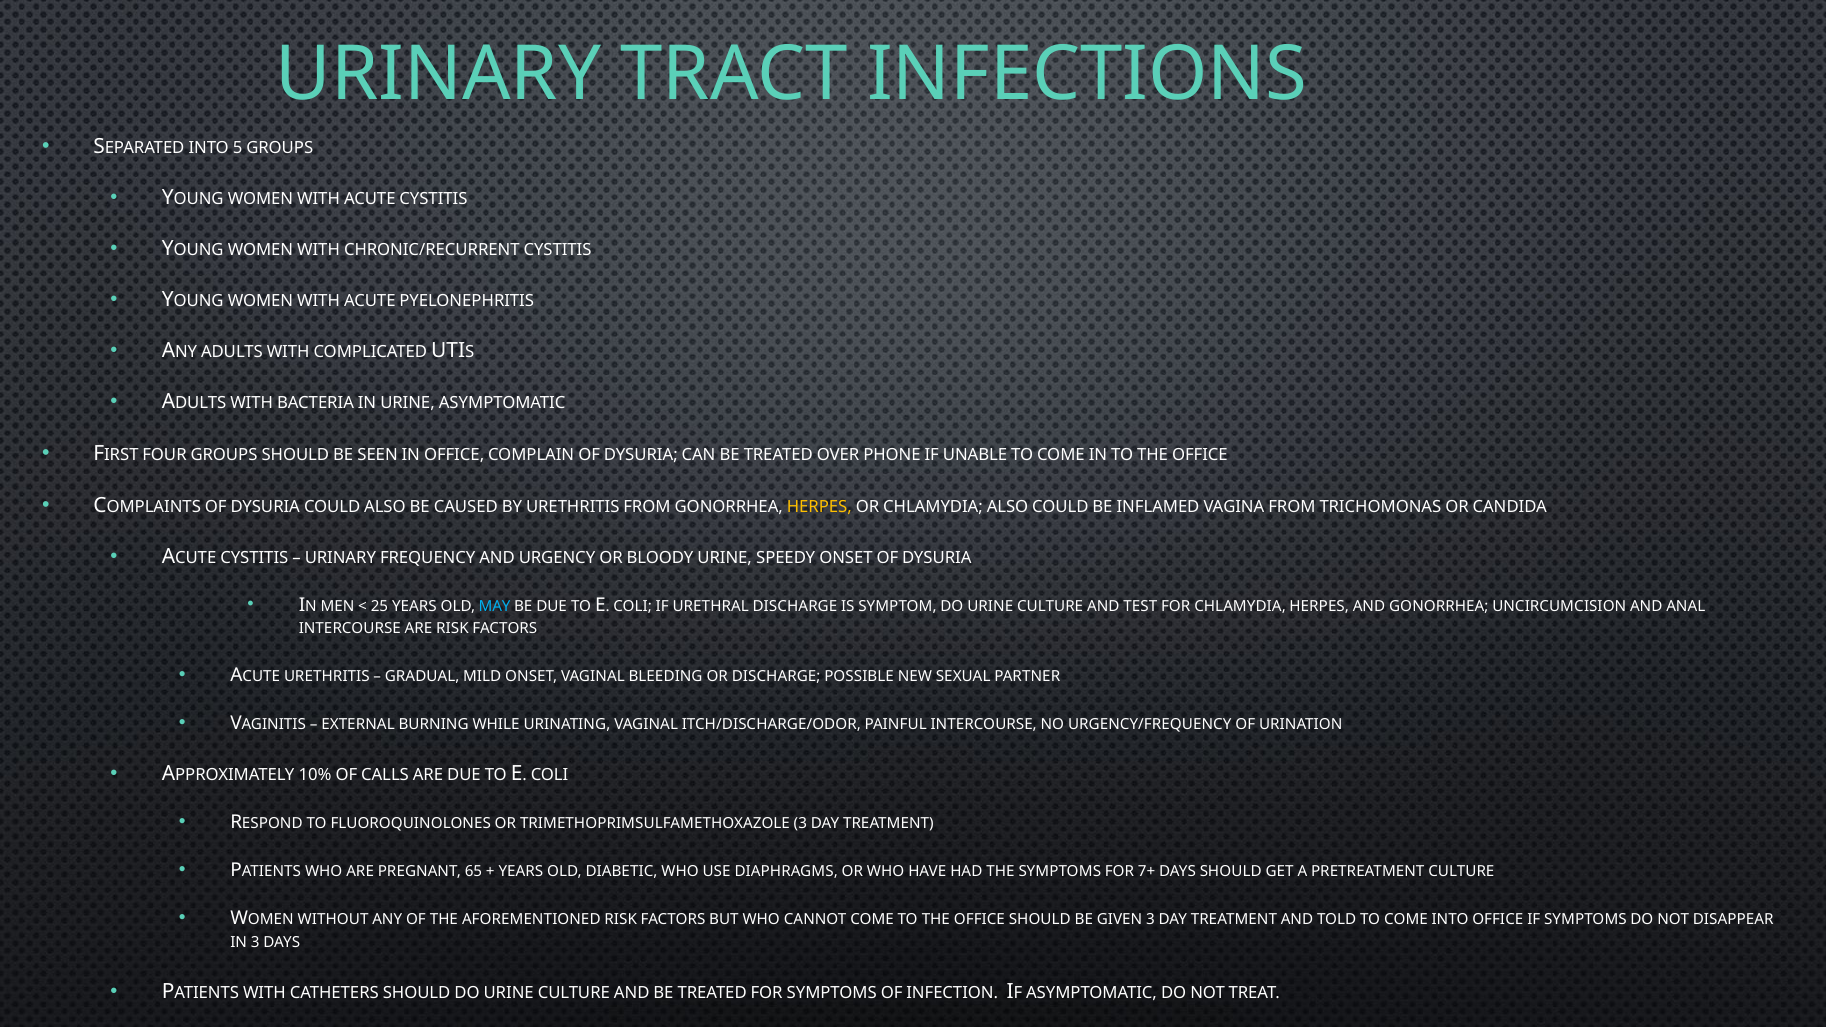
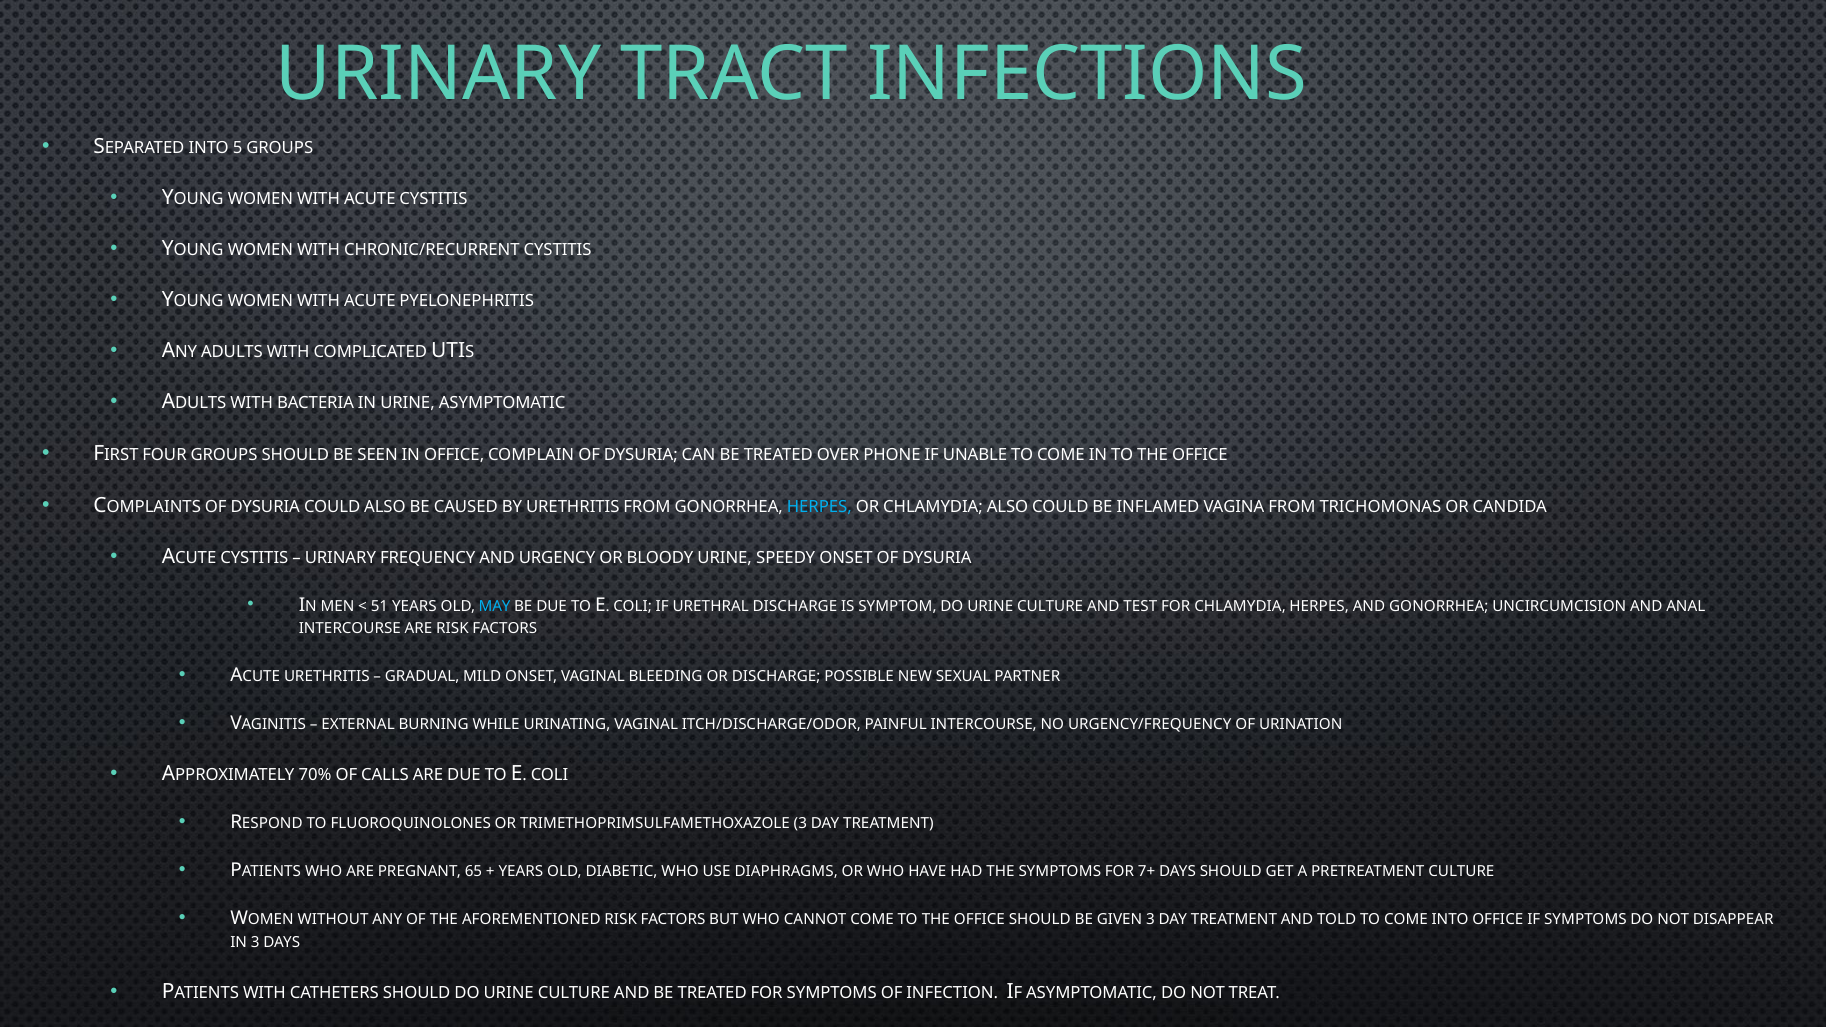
HERPES at (819, 507) colour: yellow -> light blue
25: 25 -> 51
10%: 10% -> 70%
